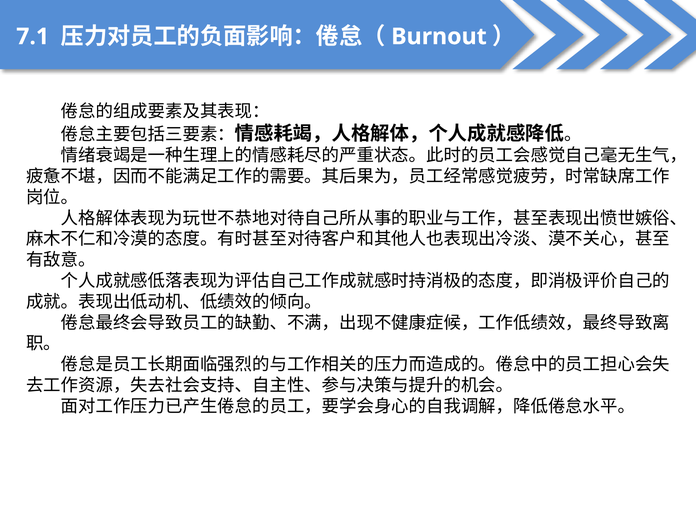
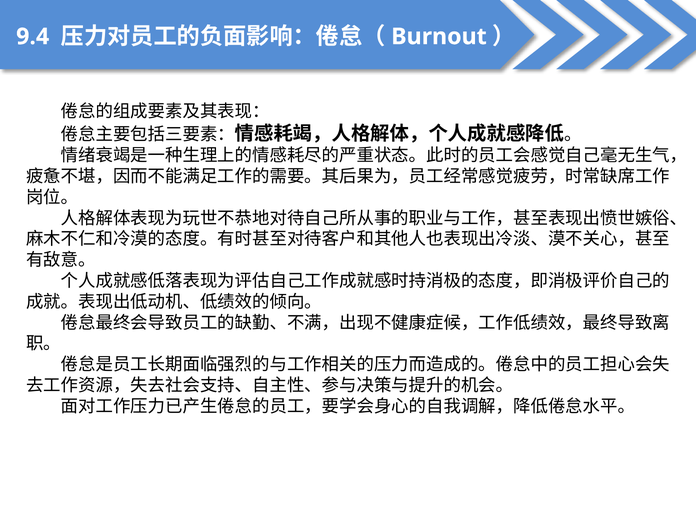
7.1: 7.1 -> 9.4
